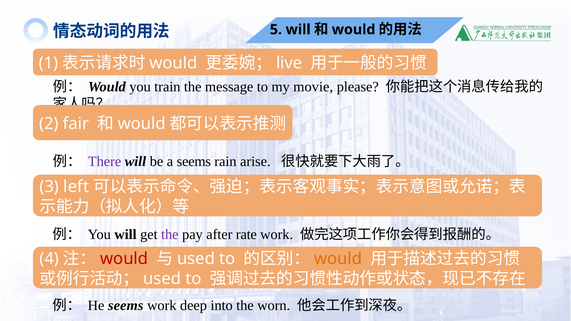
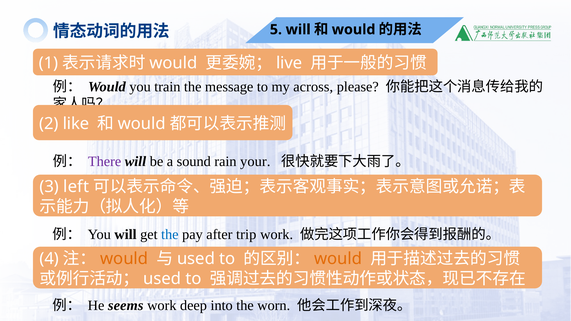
movie: movie -> across
fair: fair -> like
a seems: seems -> sound
arise: arise -> your
the at (170, 235) colour: purple -> blue
rate: rate -> trip
would at (124, 259) colour: red -> orange
